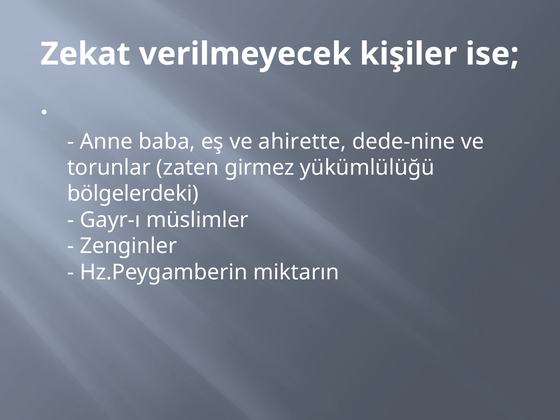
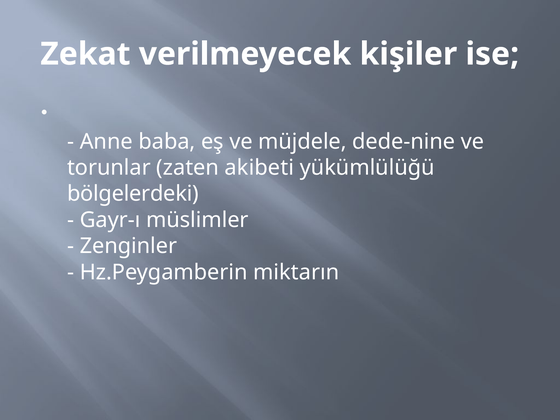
ahirette: ahirette -> müjdele
girmez: girmez -> akibeti
